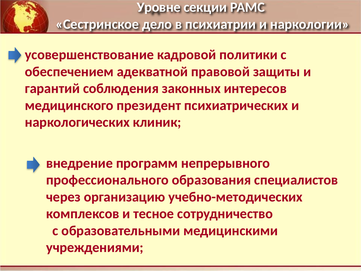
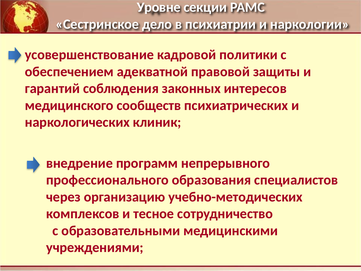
президент: президент -> сообществ
